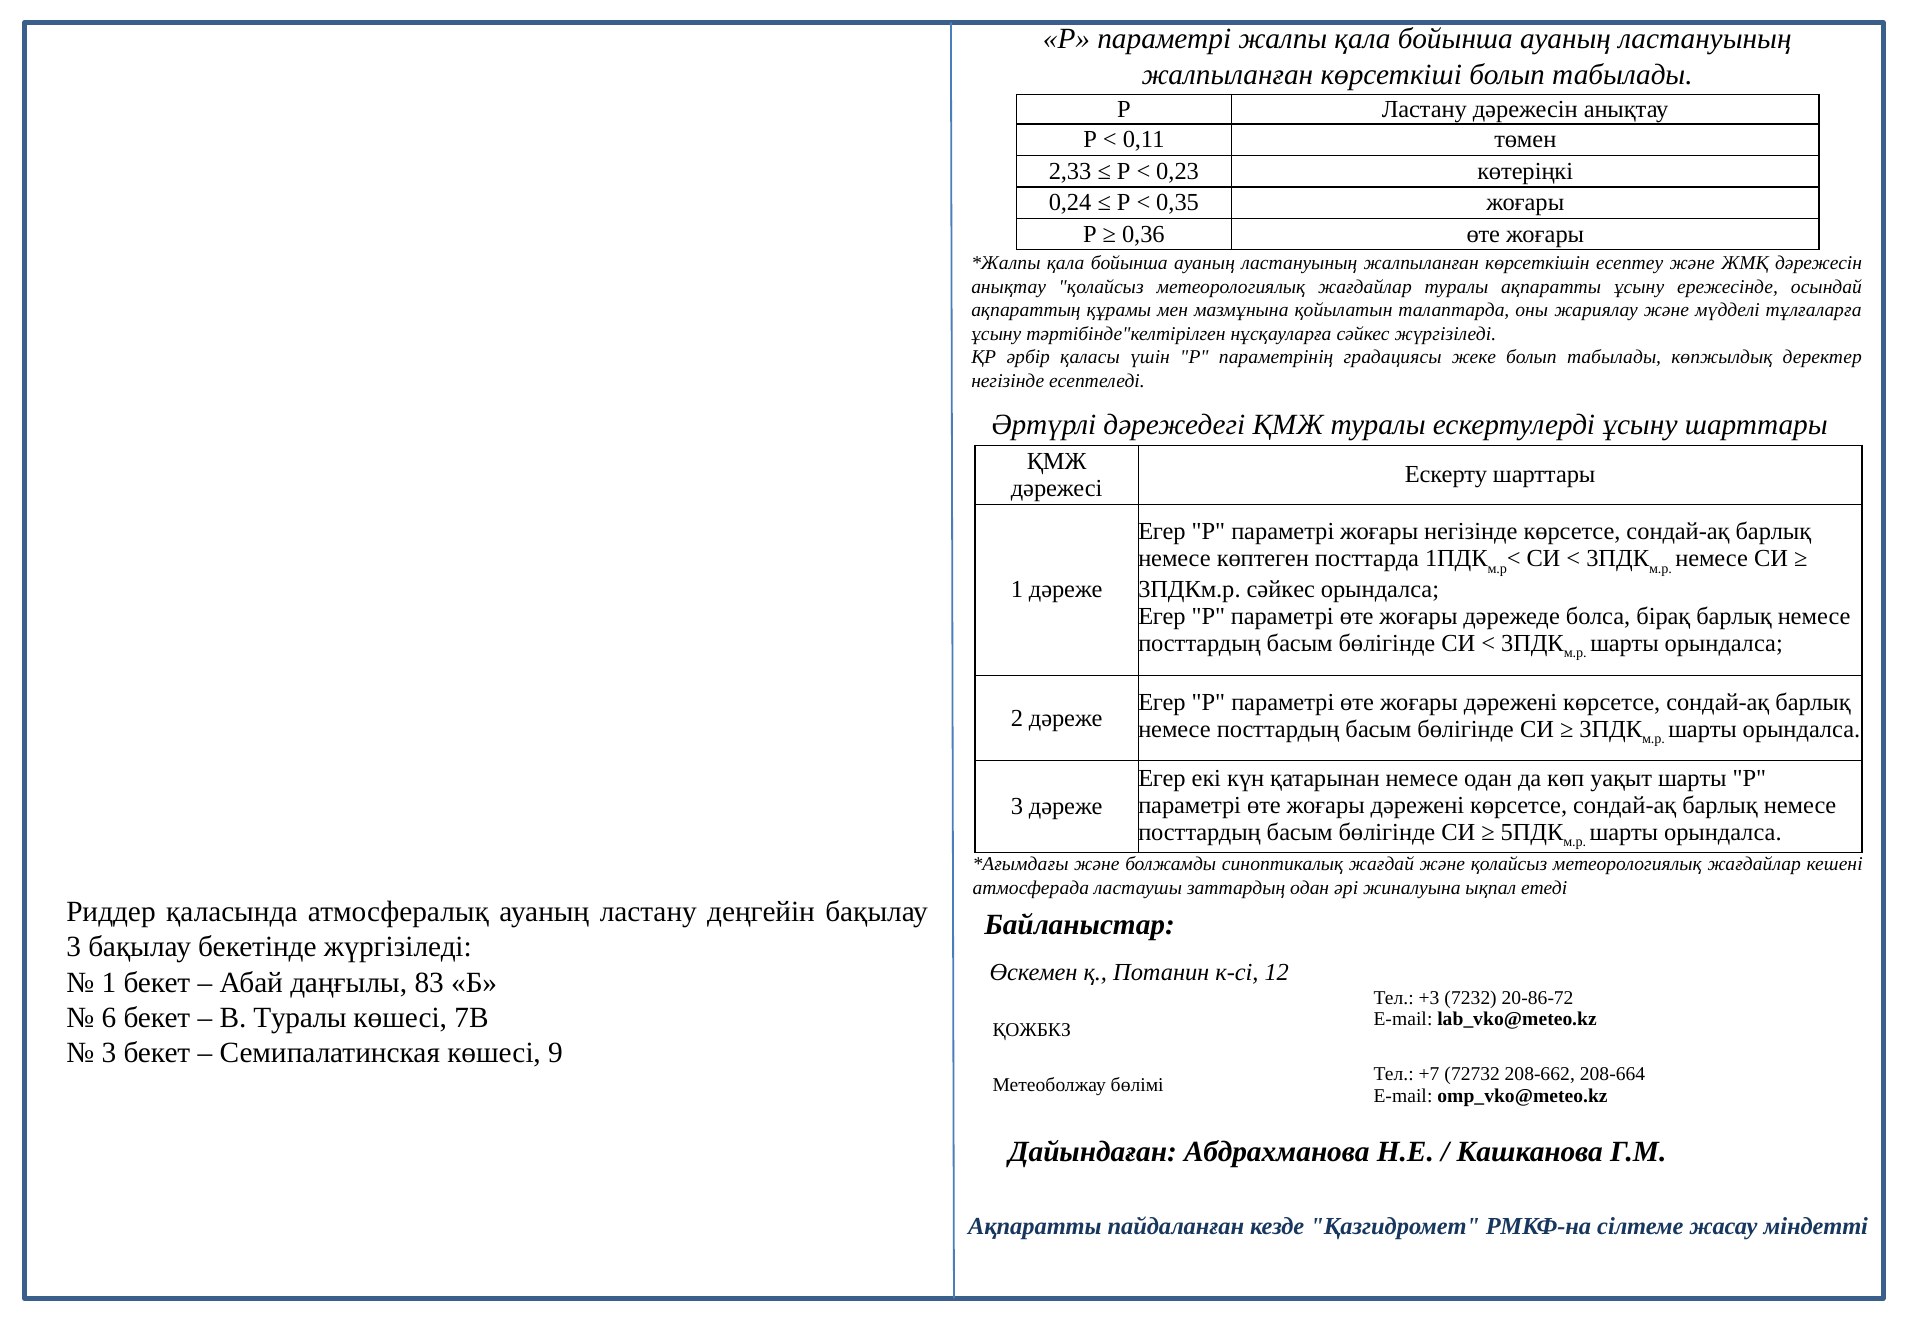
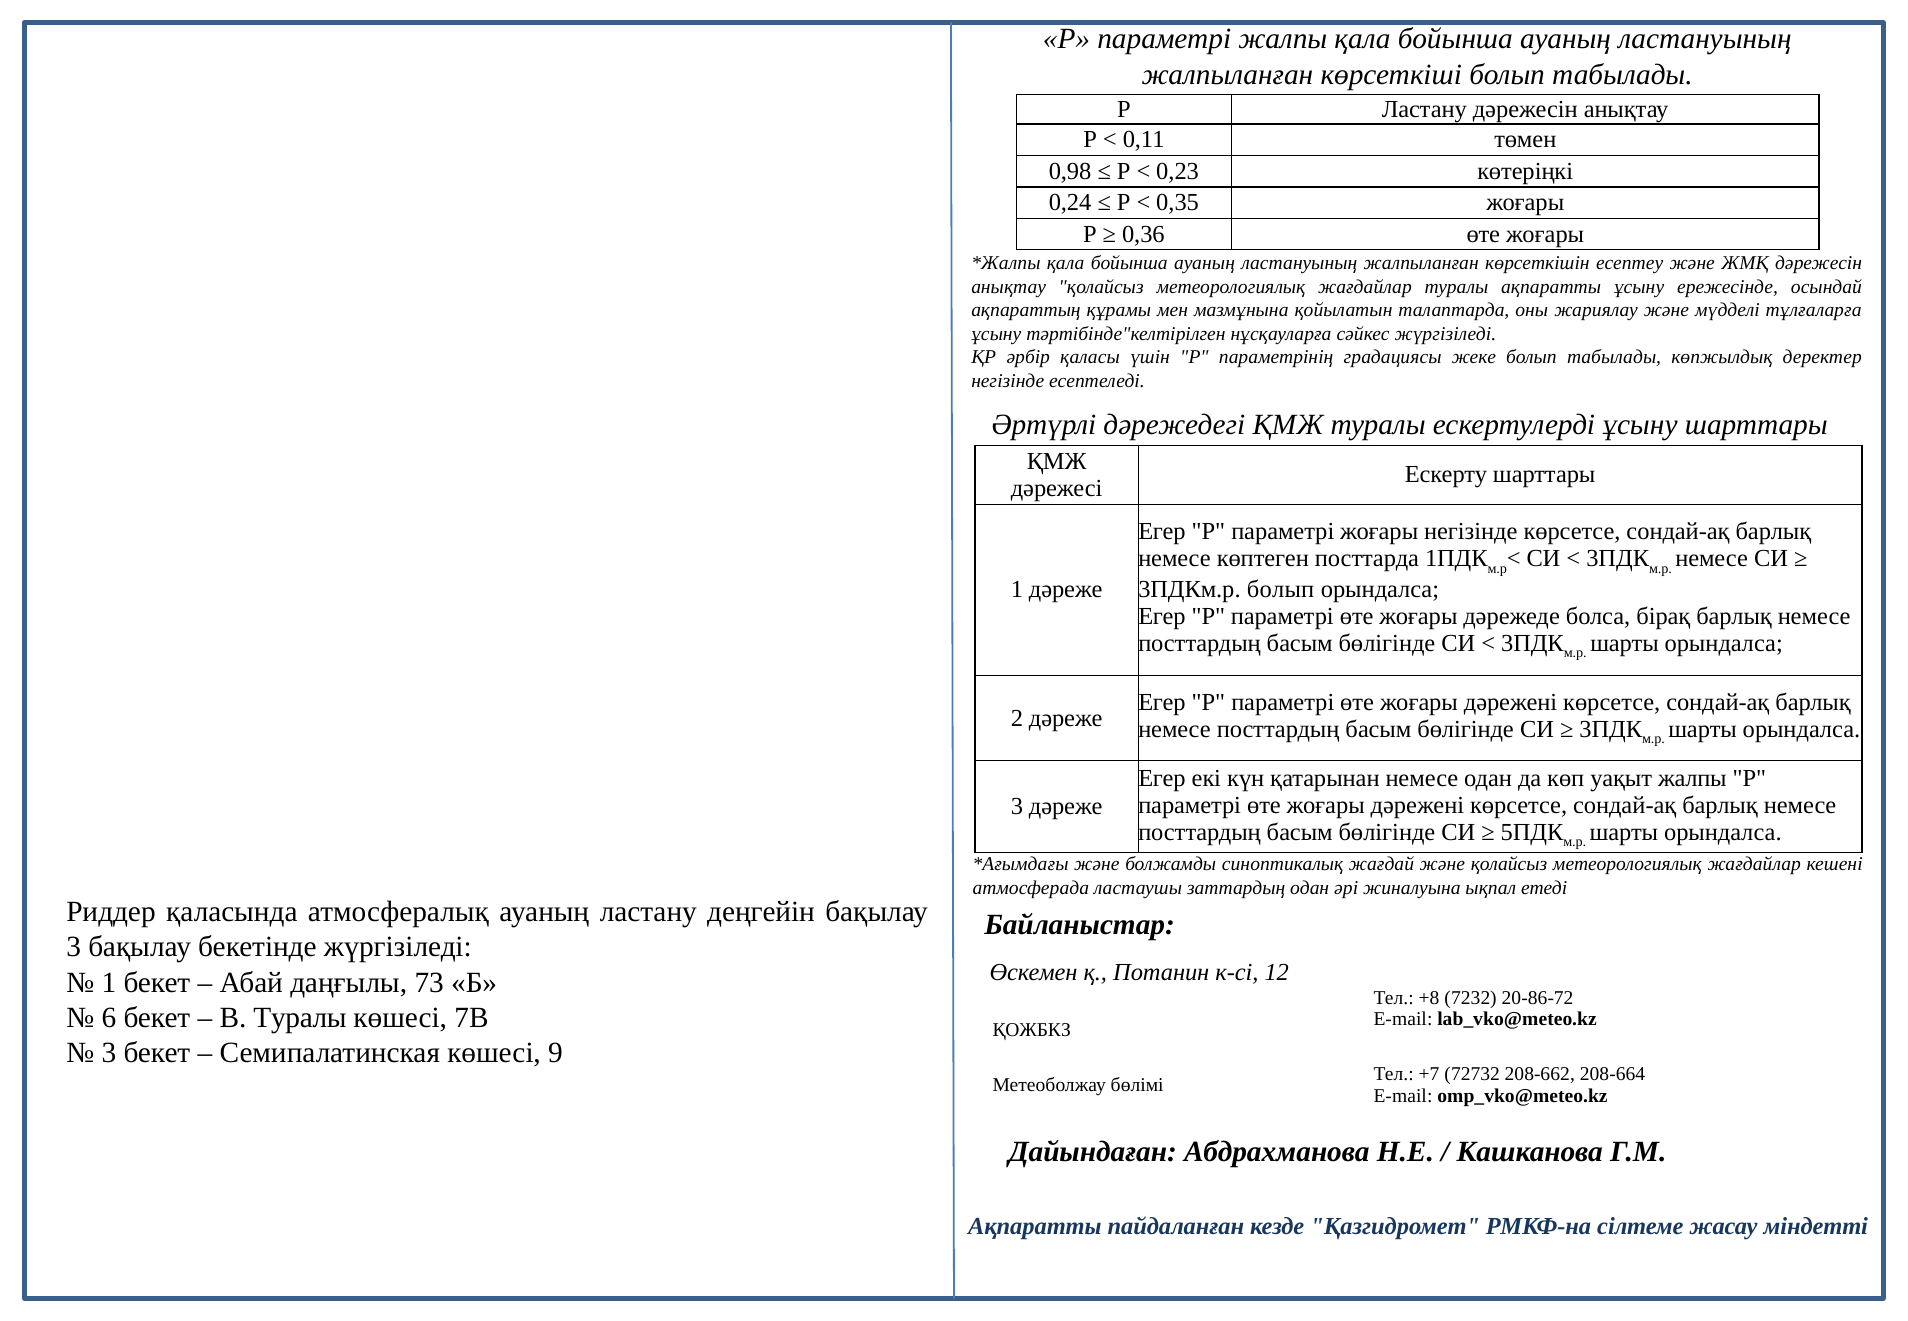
2,33: 2,33 -> 0,98
3ПДКм.р сәйкес: сәйкес -> болып
уақыт шарты: шарты -> жалпы
83: 83 -> 73
+3: +3 -> +8
